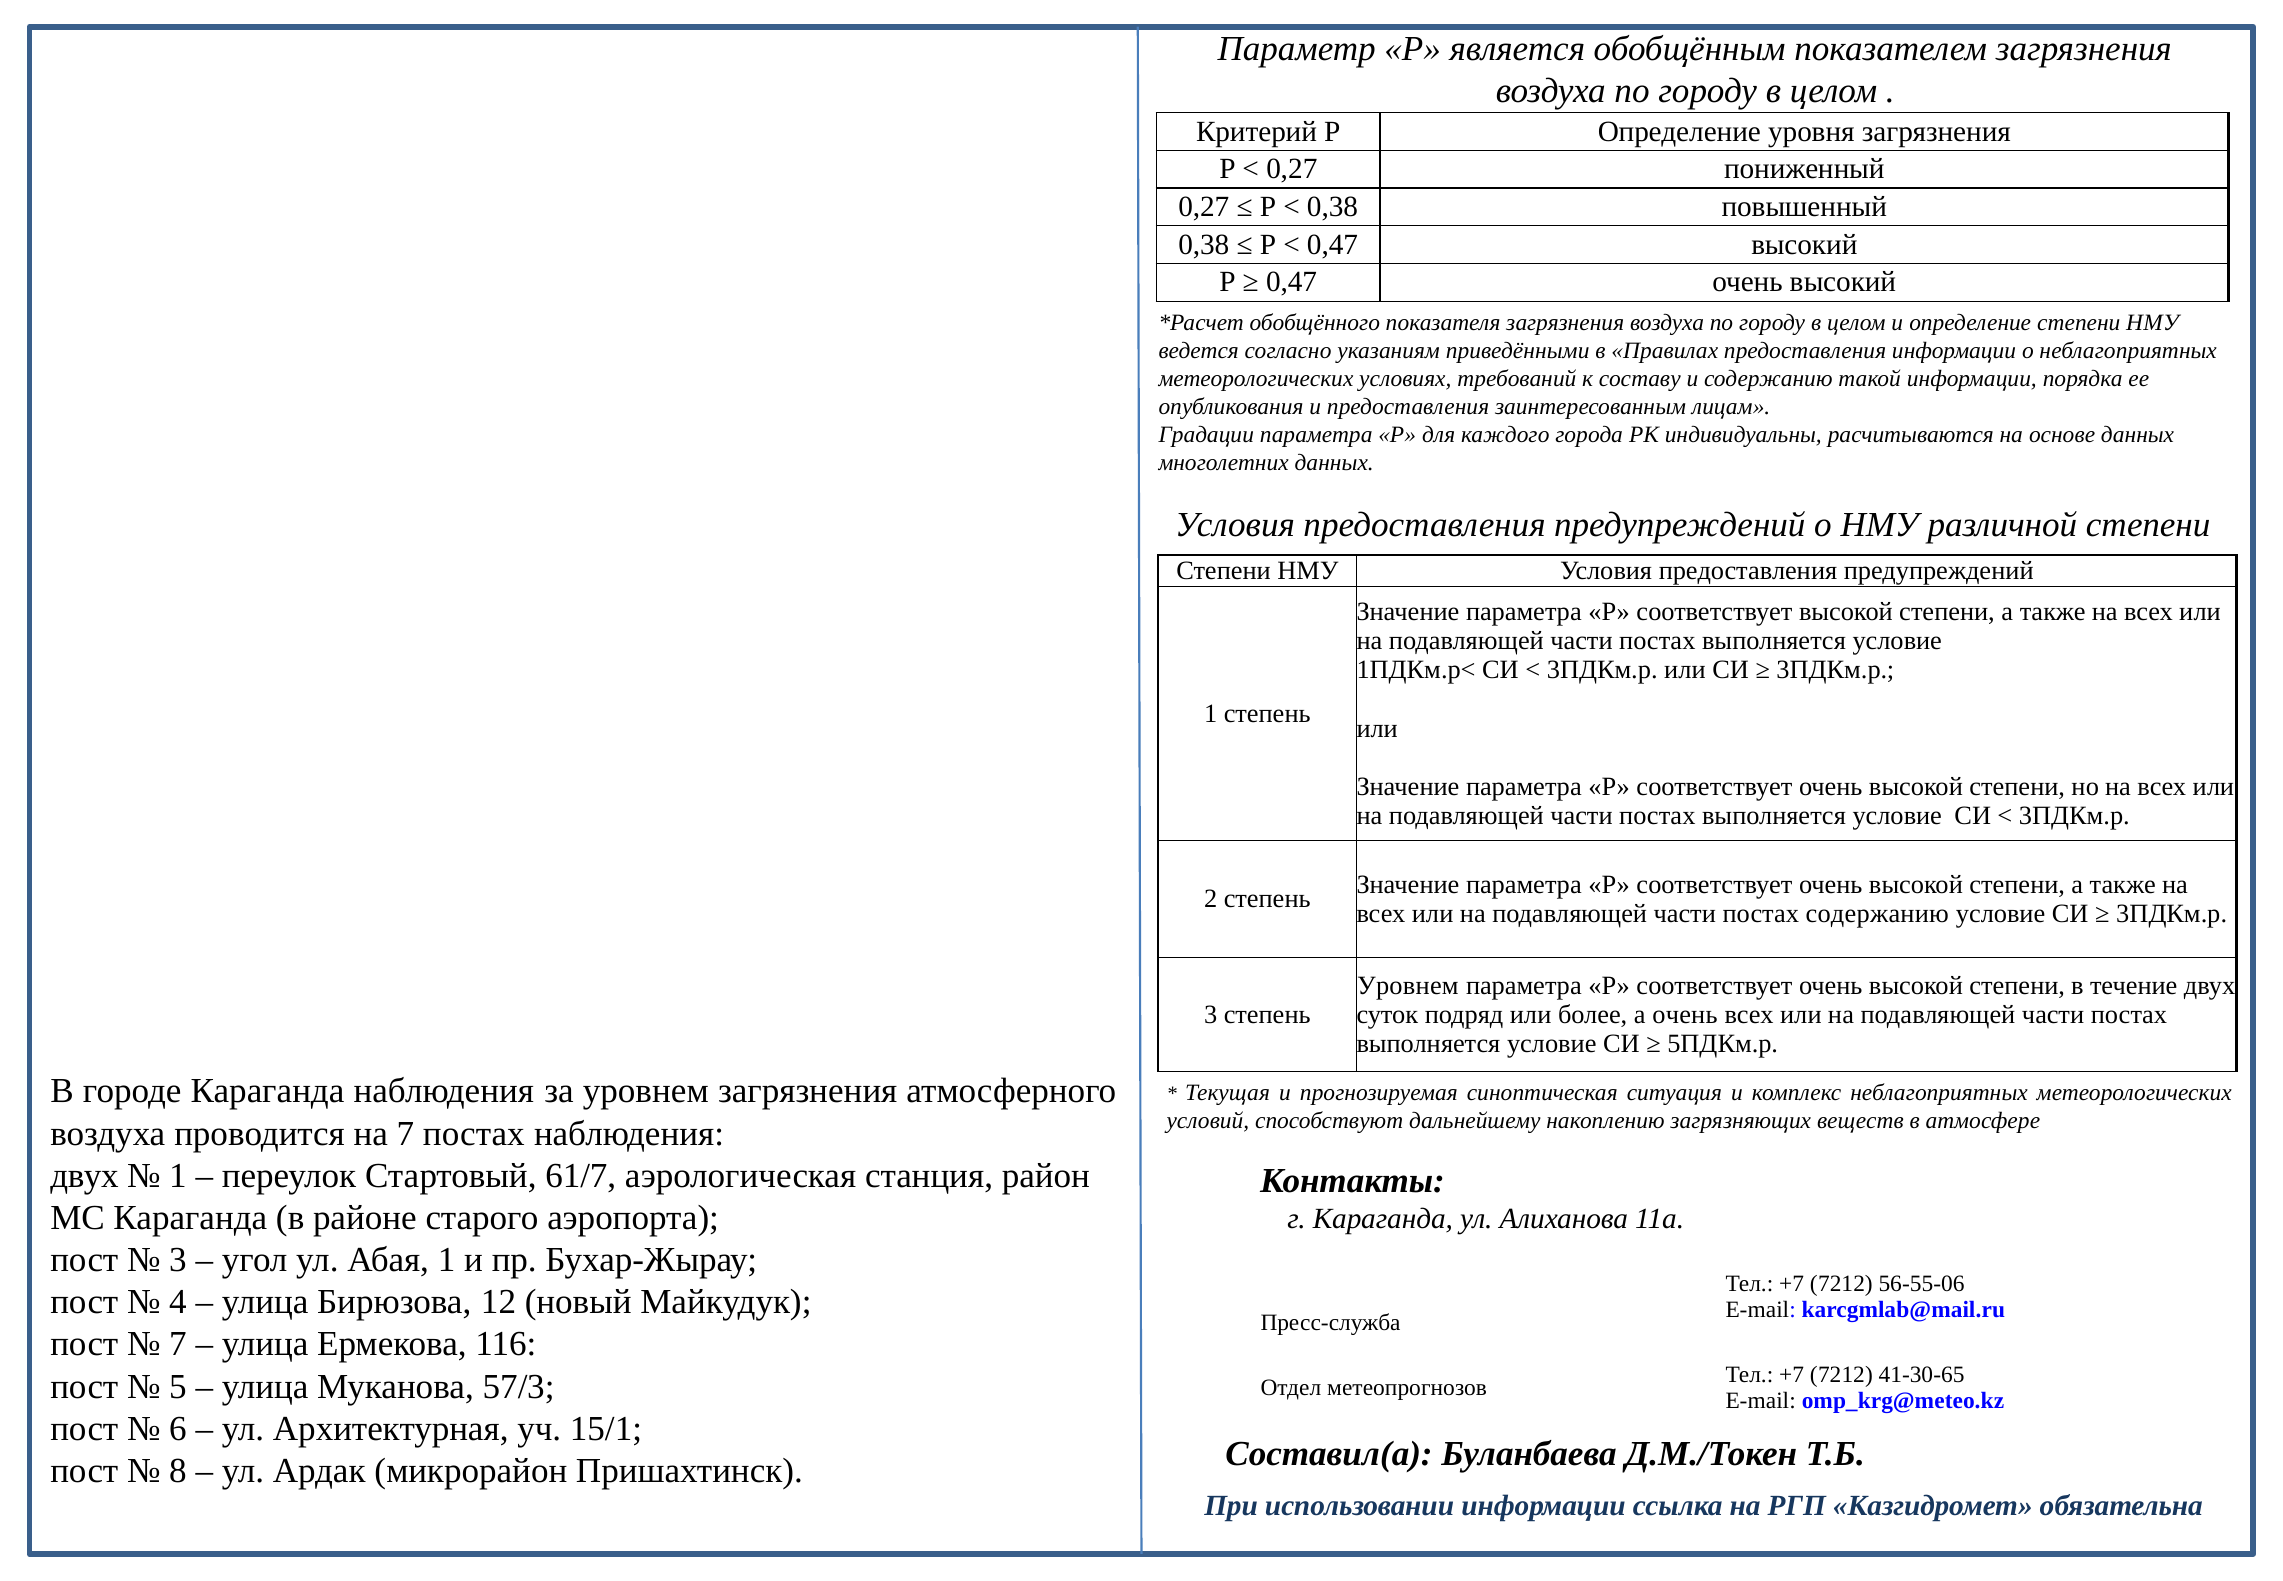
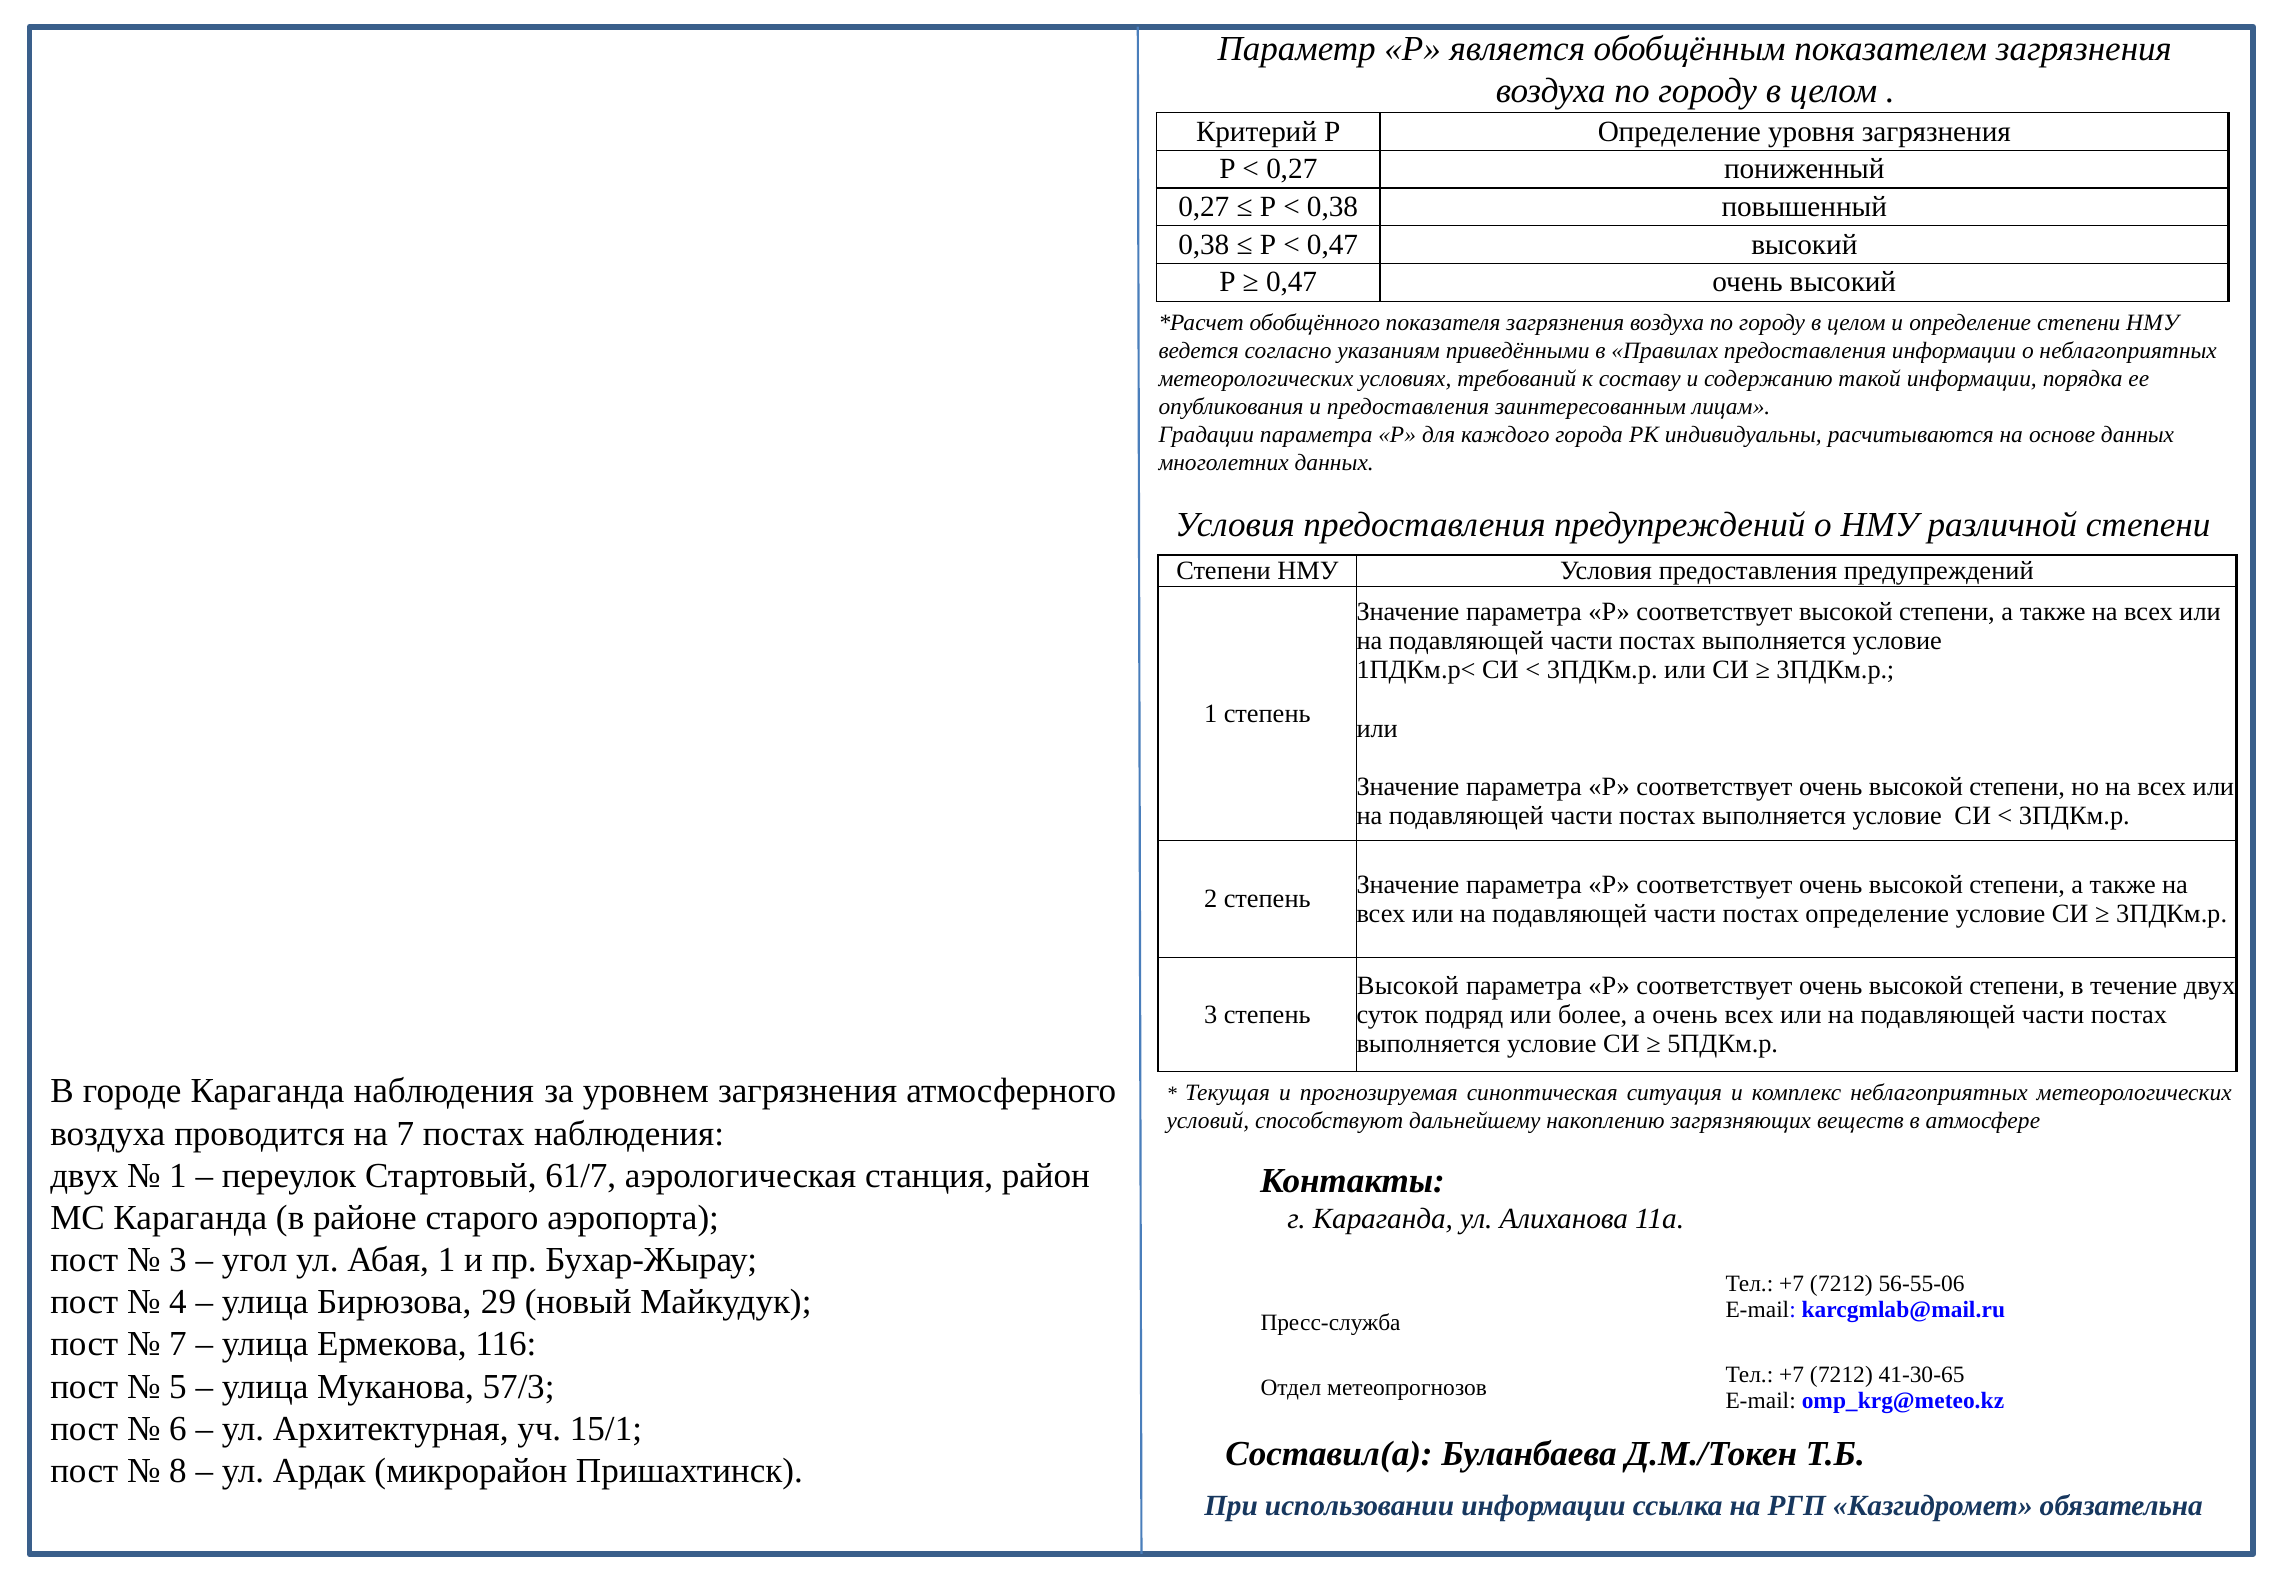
постах содержанию: содержанию -> определение
Уровнем at (1408, 985): Уровнем -> Высокой
12: 12 -> 29
